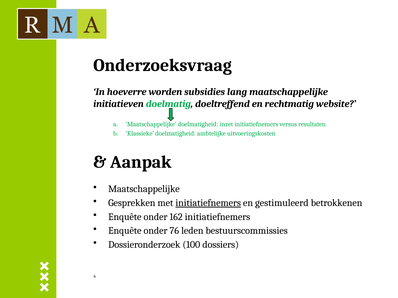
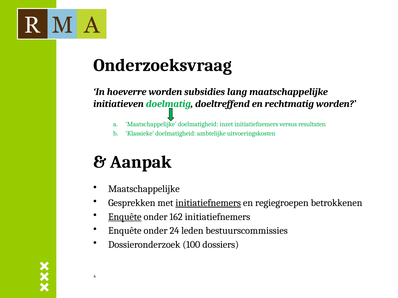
rechtmatig website: website -> worden
gestimuleerd: gestimuleerd -> regiegroepen
Enquête at (125, 217) underline: none -> present
76: 76 -> 24
